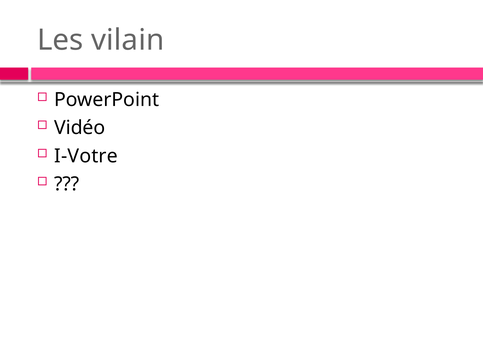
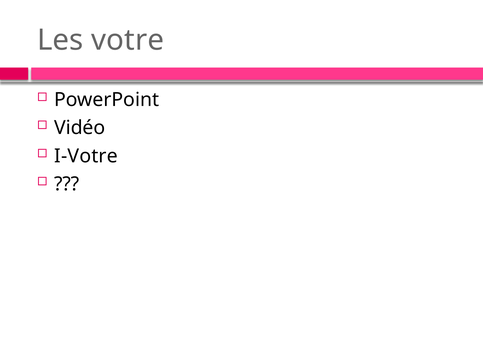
vilain: vilain -> votre
